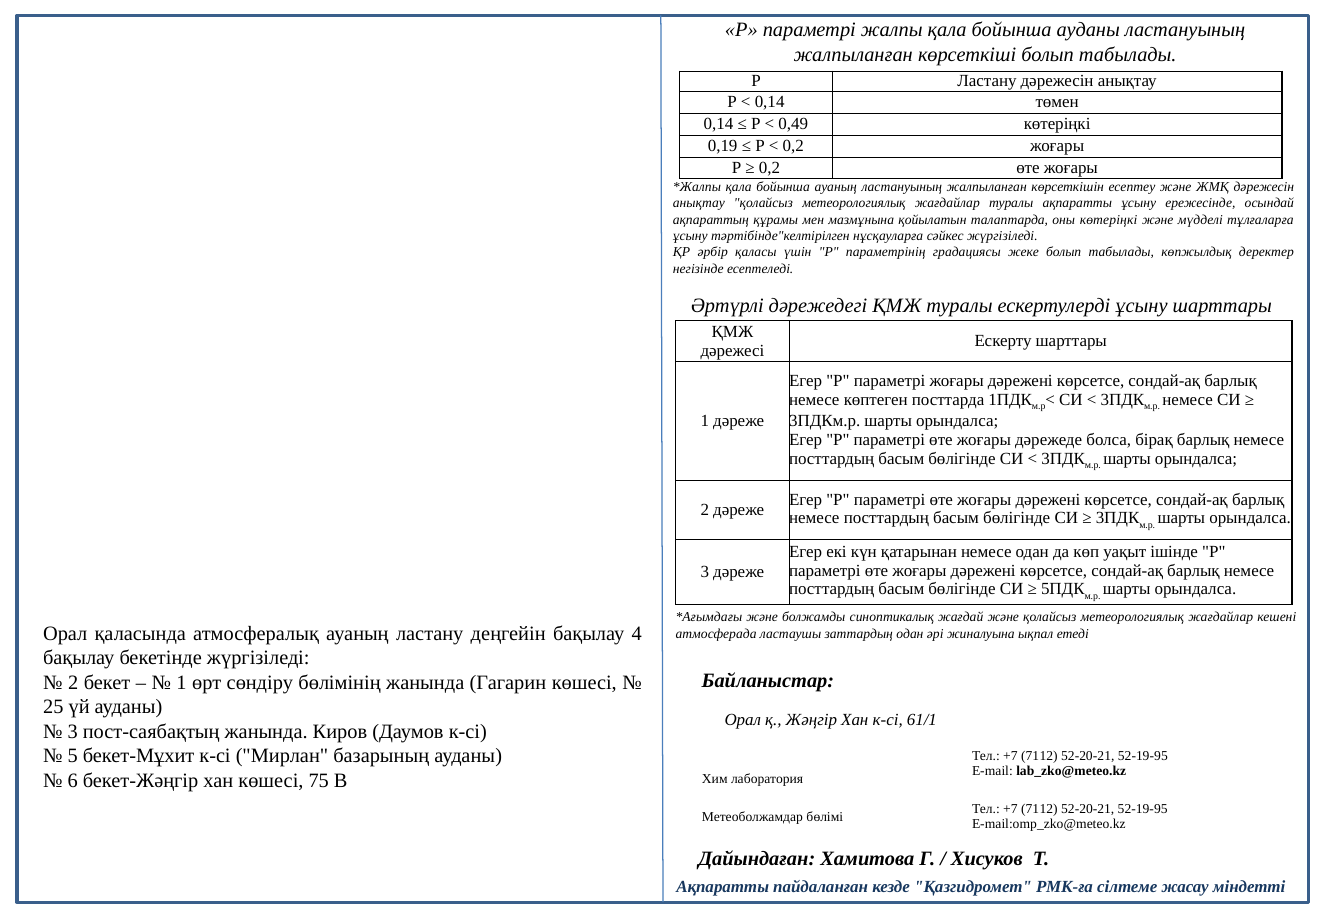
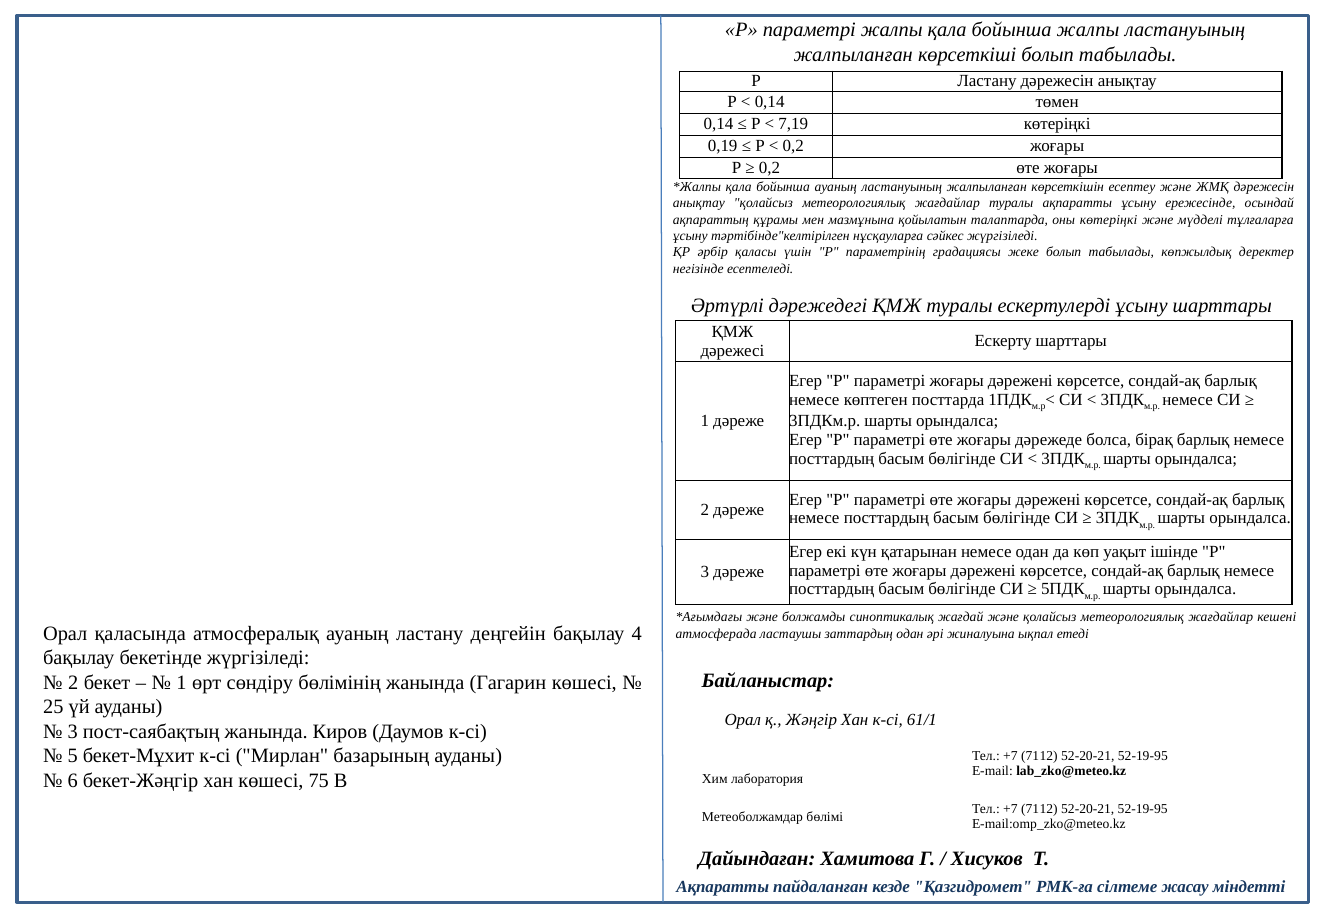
бойынша ауданы: ауданы -> жалпы
0,49: 0,49 -> 7,19
